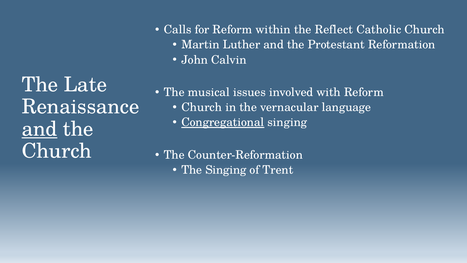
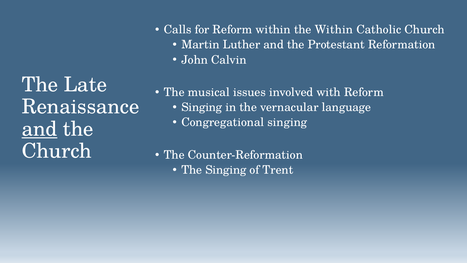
the Reflect: Reflect -> Within
Church at (202, 107): Church -> Singing
Congregational underline: present -> none
